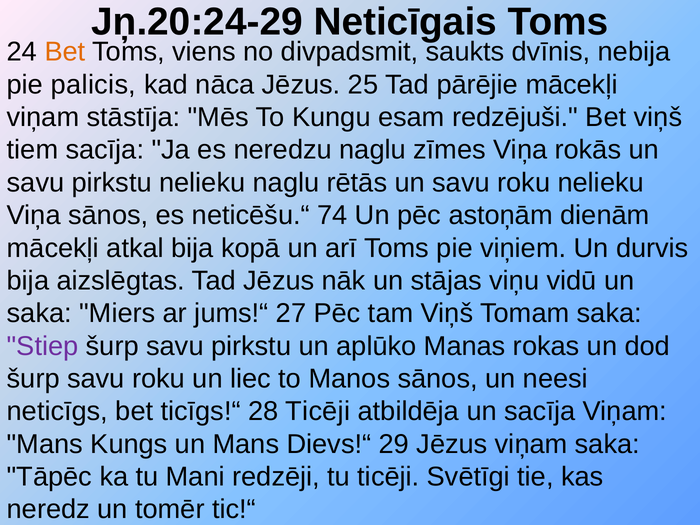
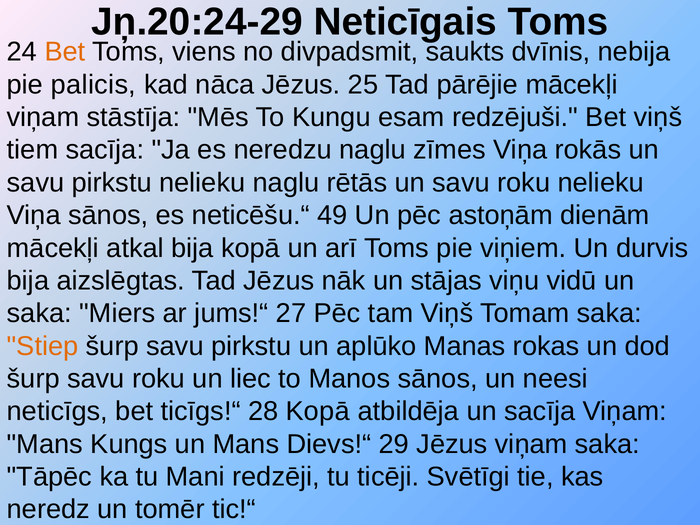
74: 74 -> 49
Stiep colour: purple -> orange
28 Ticēji: Ticēji -> Kopā
